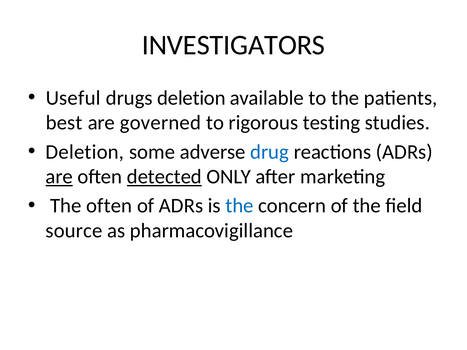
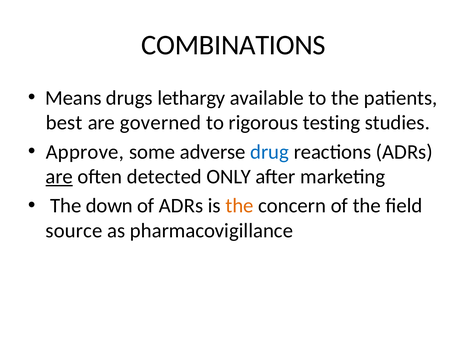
INVESTIGATORS: INVESTIGATORS -> COMBINATIONS
Useful: Useful -> Means
drugs deletion: deletion -> lethargy
Deletion at (85, 152): Deletion -> Approve
detected underline: present -> none
The often: often -> down
the at (240, 206) colour: blue -> orange
